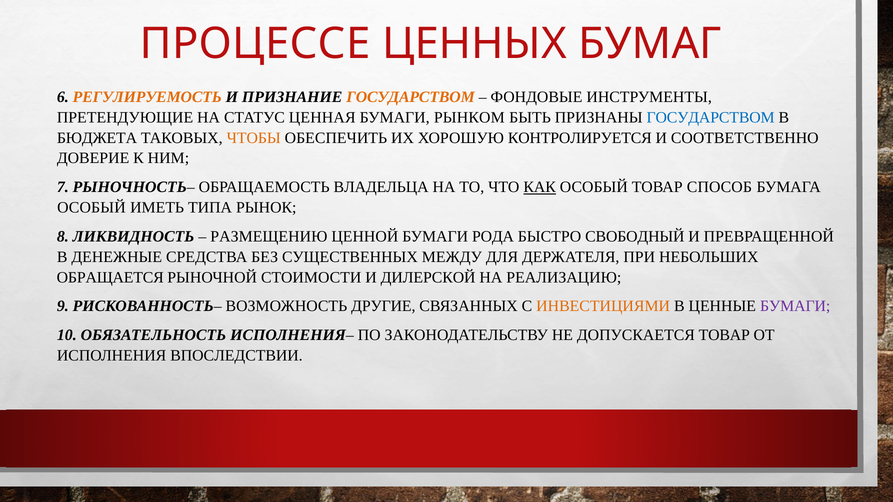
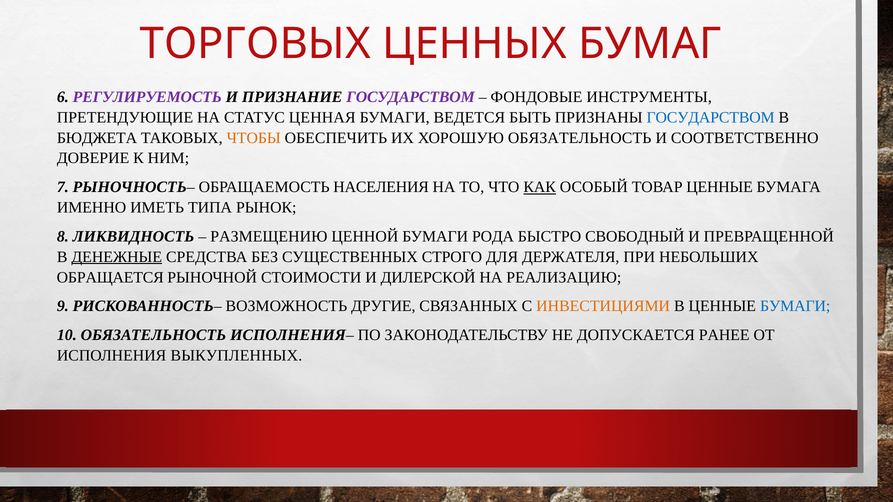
ПРОЦЕССЕ: ПРОЦЕССЕ -> ТОРГОВЫХ
РЕГУЛИРУЕМОСТЬ colour: orange -> purple
ГОСУДАРСТВОМ at (411, 97) colour: orange -> purple
РЫНКОМ: РЫНКОМ -> ВЕДЕТСЯ
ХОРОШУЮ КОНТРОЛИРУЕТСЯ: КОНТРОЛИРУЕТСЯ -> ОБЯЗАТЕЛЬНОСТЬ
ВЛАДЕЛЬЦА: ВЛАДЕЛЬЦА -> НАСЕЛЕНИЯ
ТОВАР СПОСОБ: СПОСОБ -> ЦЕННЫЕ
ОСОБЫЙ at (91, 208): ОСОБЫЙ -> ИМЕННО
ДЕНЕЖНЫЕ underline: none -> present
МЕЖДУ: МЕЖДУ -> СТРОГО
БУМАГИ at (795, 306) colour: purple -> blue
ДОПУСКАЕТСЯ ТОВАР: ТОВАР -> РАНЕЕ
ВПОСЛЕДСТВИИ: ВПОСЛЕДСТВИИ -> ВЫКУПЛЕННЫХ
